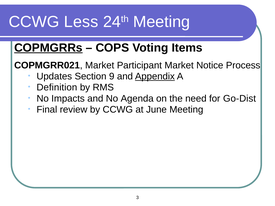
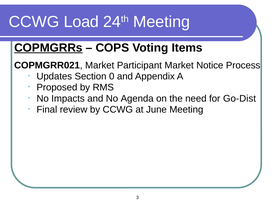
Less: Less -> Load
9: 9 -> 0
Appendix underline: present -> none
Definition: Definition -> Proposed
